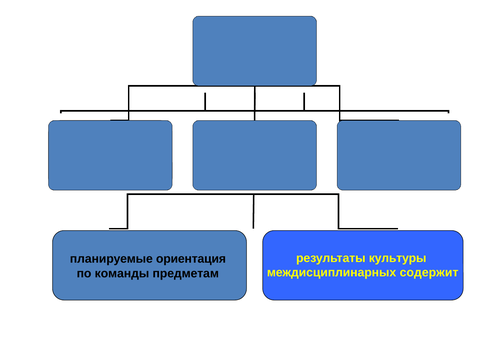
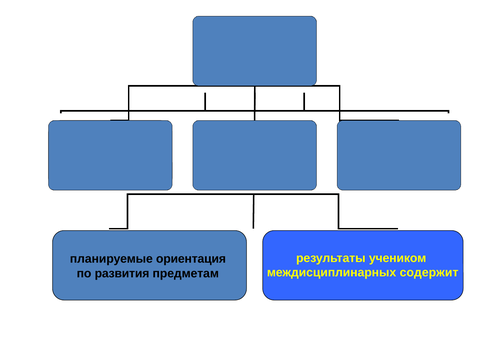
культуры: культуры -> учеником
команды: команды -> развития
